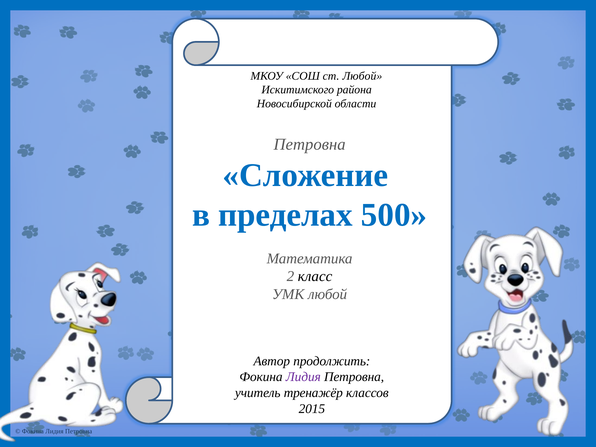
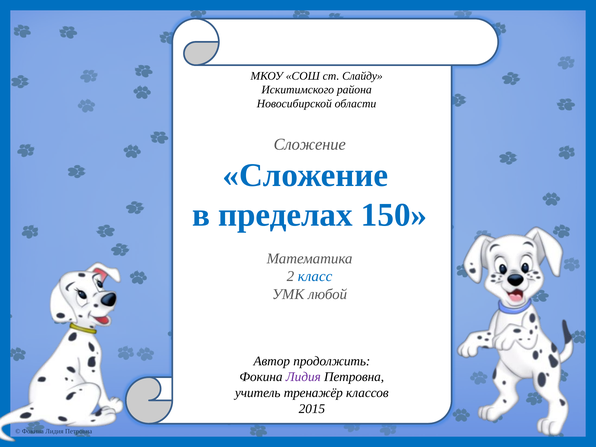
ст Любой: Любой -> Слайду
Петровна at (310, 144): Петровна -> Сложение
500: 500 -> 150
класс colour: black -> blue
